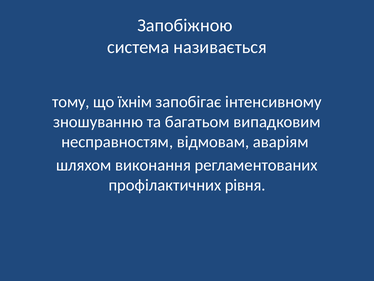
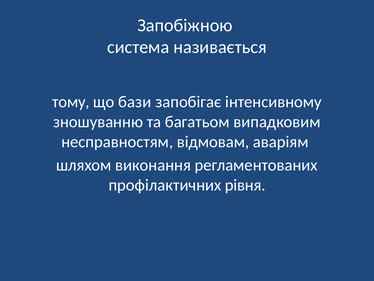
їхнім: їхнім -> бази
